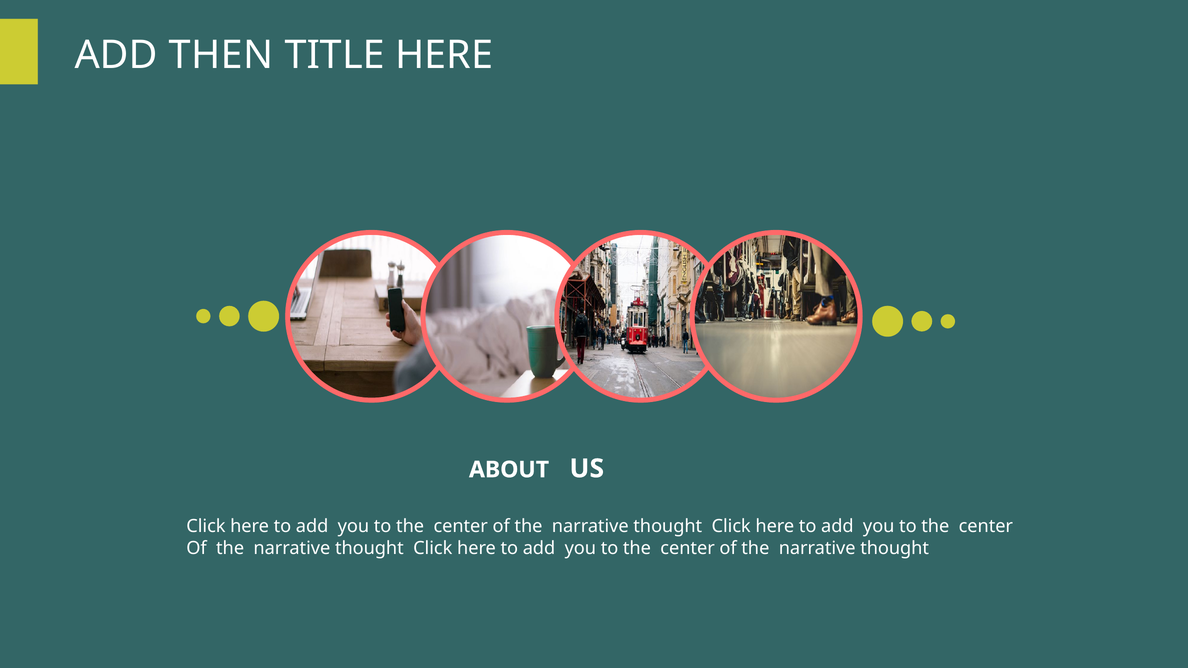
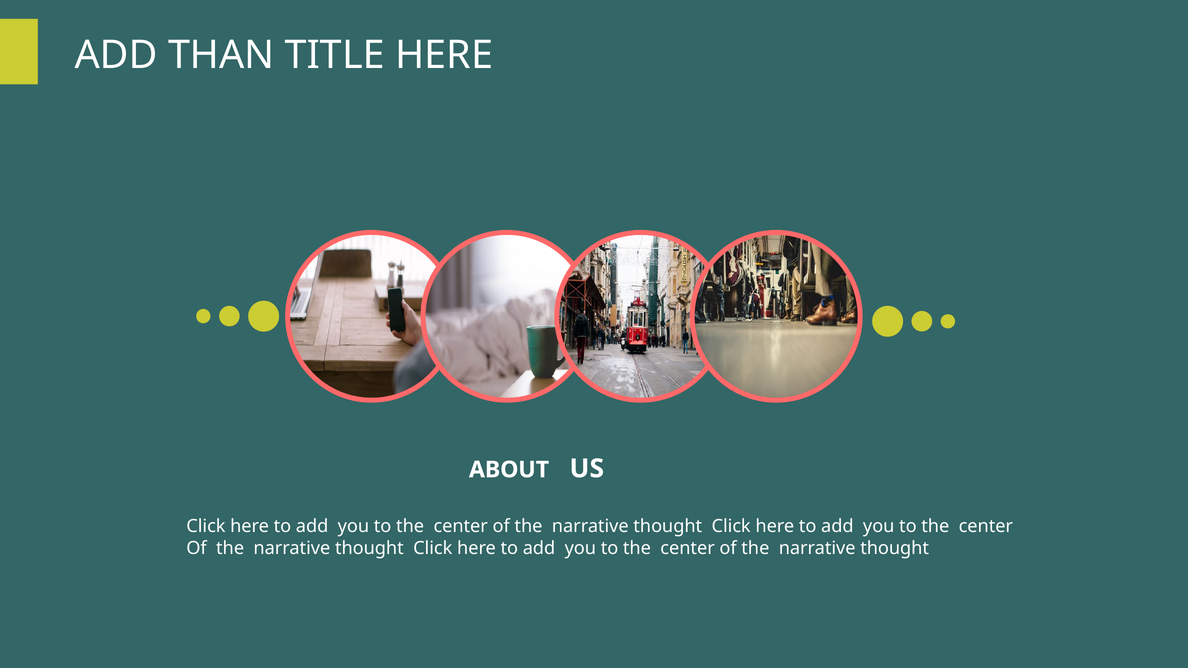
THEN: THEN -> THAN
